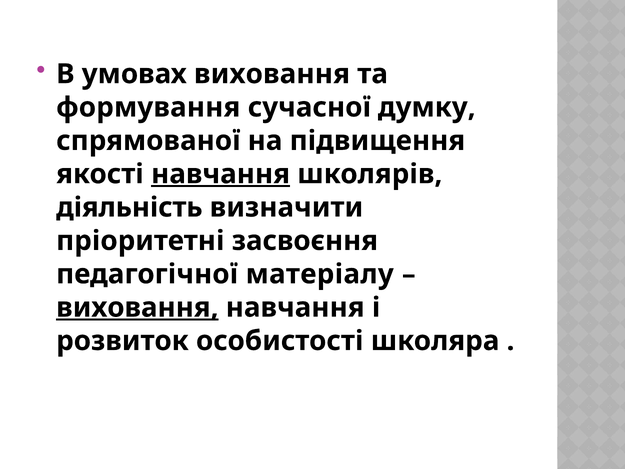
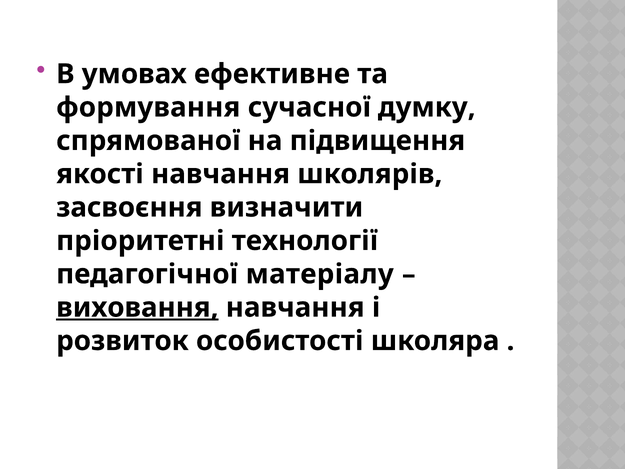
умовах виховання: виховання -> ефективне
навчання at (221, 174) underline: present -> none
діяльність: діяльність -> засвоєння
засвоєння: засвоєння -> технології
